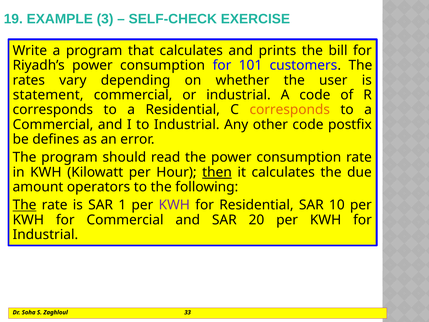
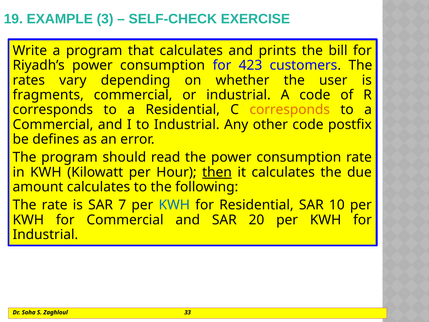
101: 101 -> 423
statement: statement -> fragments
amount operators: operators -> calculates
The at (25, 205) underline: present -> none
1: 1 -> 7
KWH at (174, 205) colour: purple -> blue
